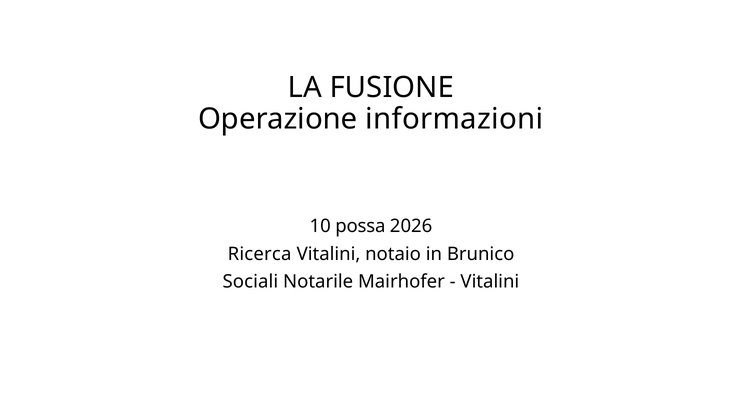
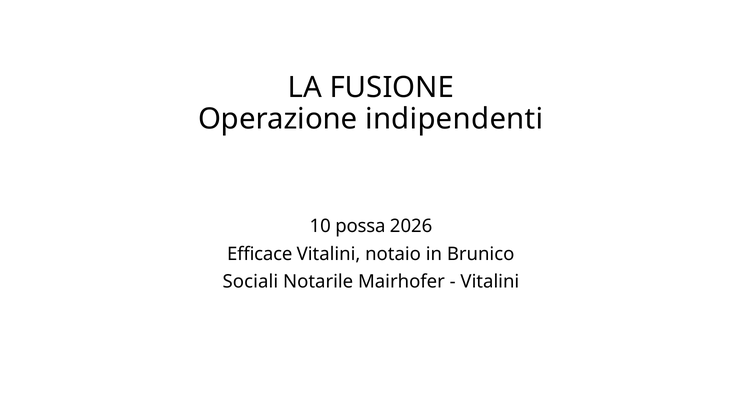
informazioni: informazioni -> indipendenti
Ricerca: Ricerca -> Efficace
